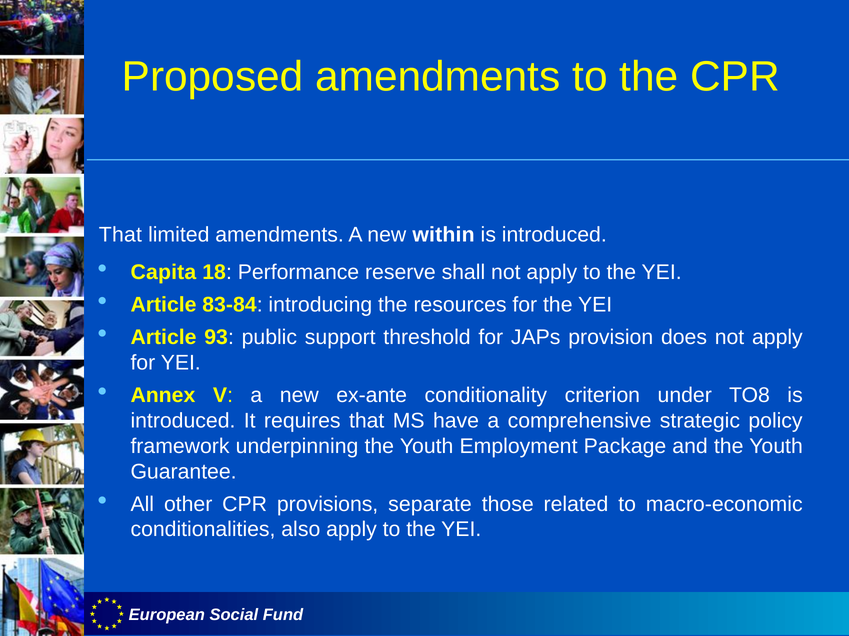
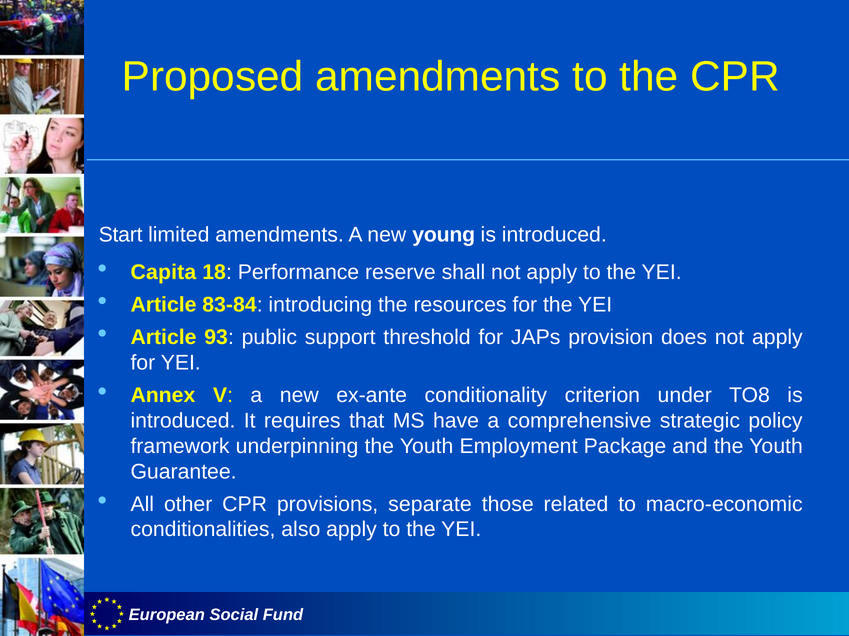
That at (120, 235): That -> Start
within: within -> young
